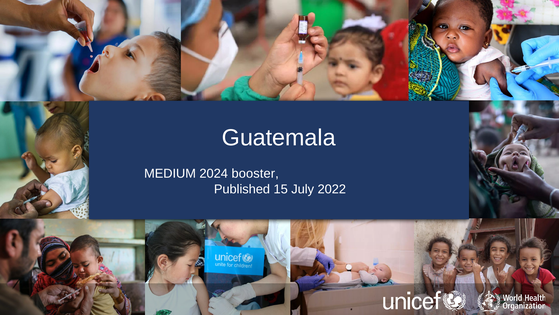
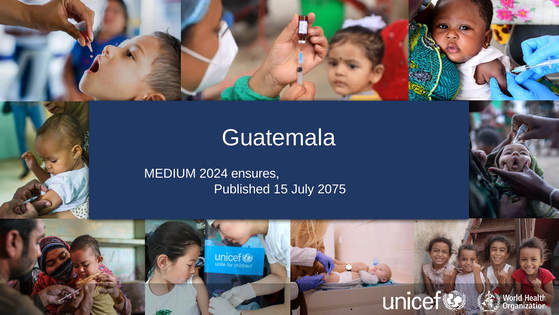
booster: booster -> ensures
2022: 2022 -> 2075
